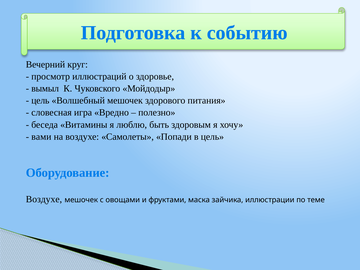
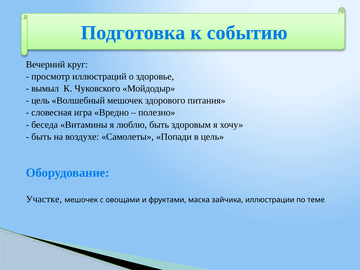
вами at (41, 137): вами -> быть
Воздухе at (44, 199): Воздухе -> Участке
